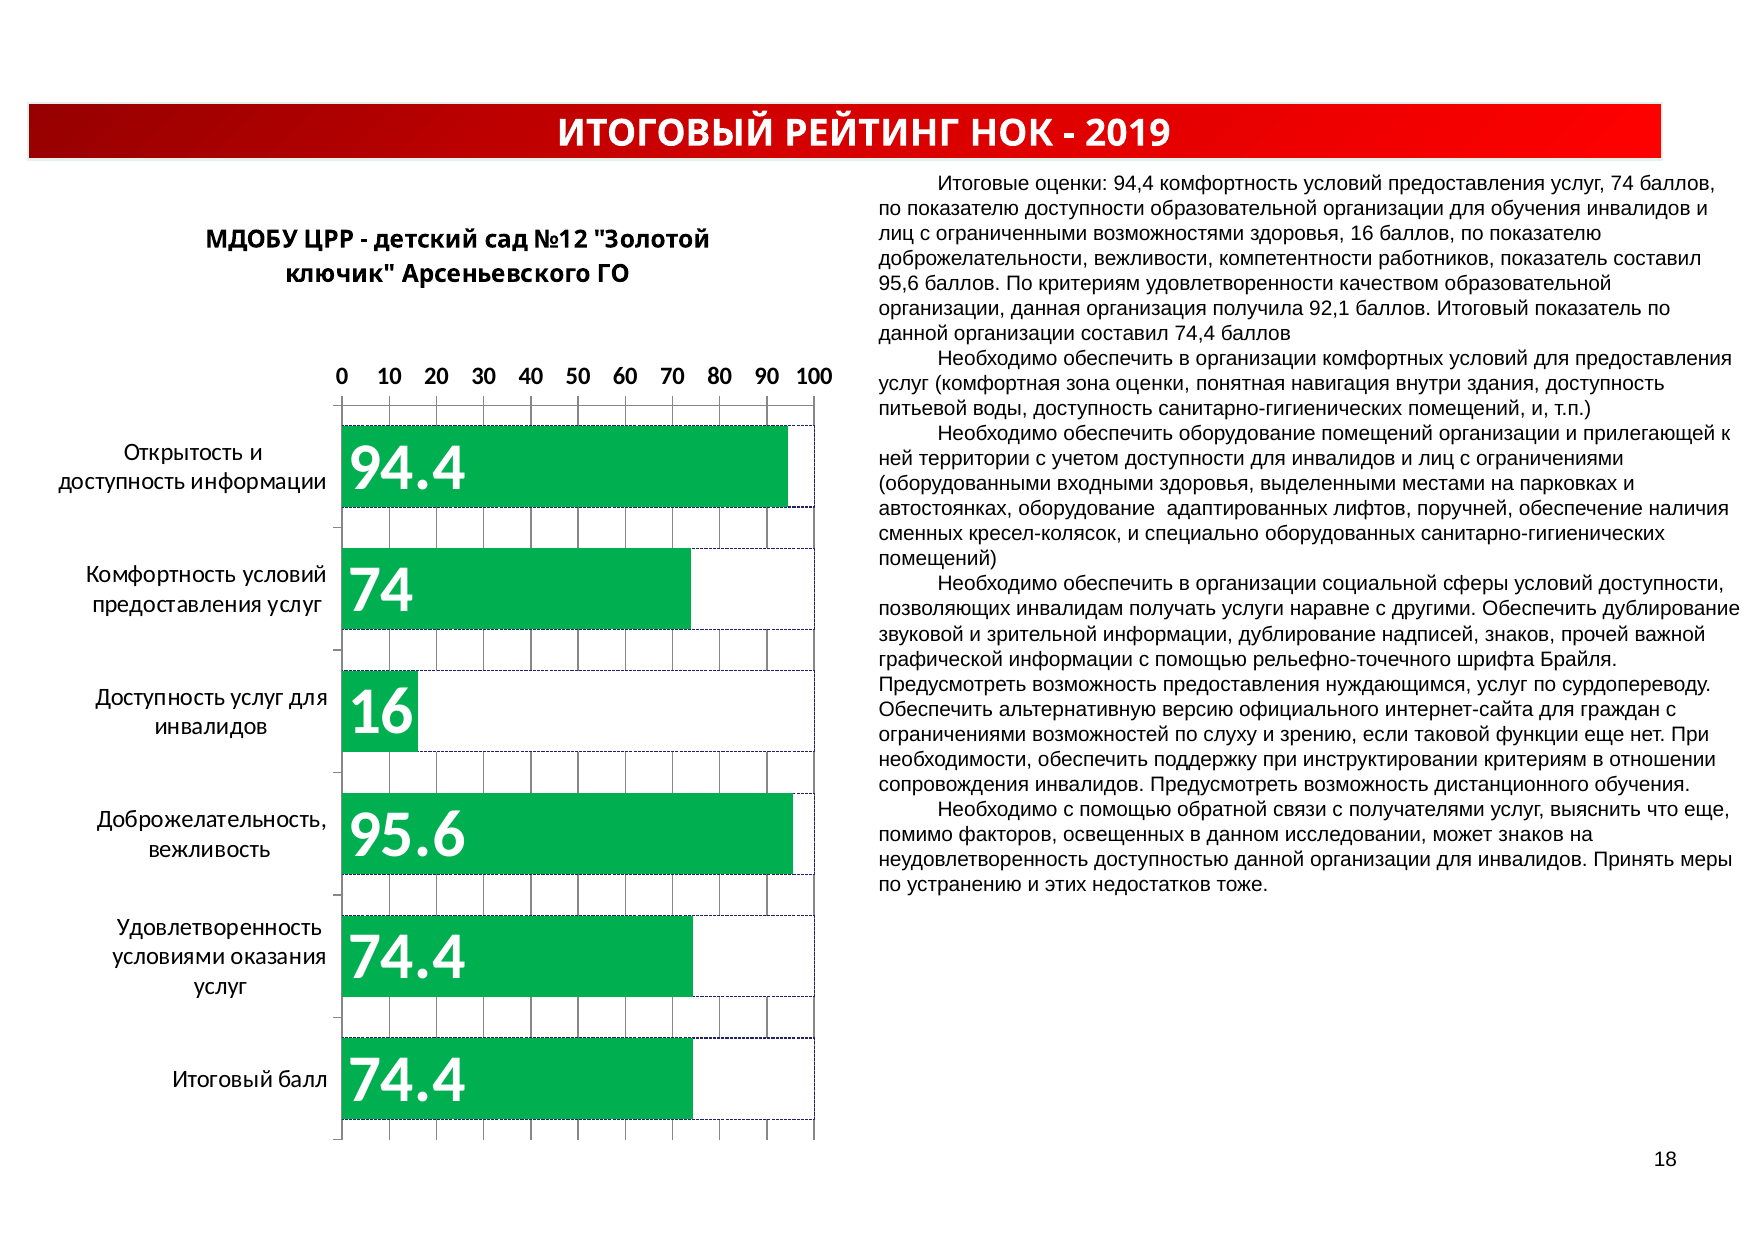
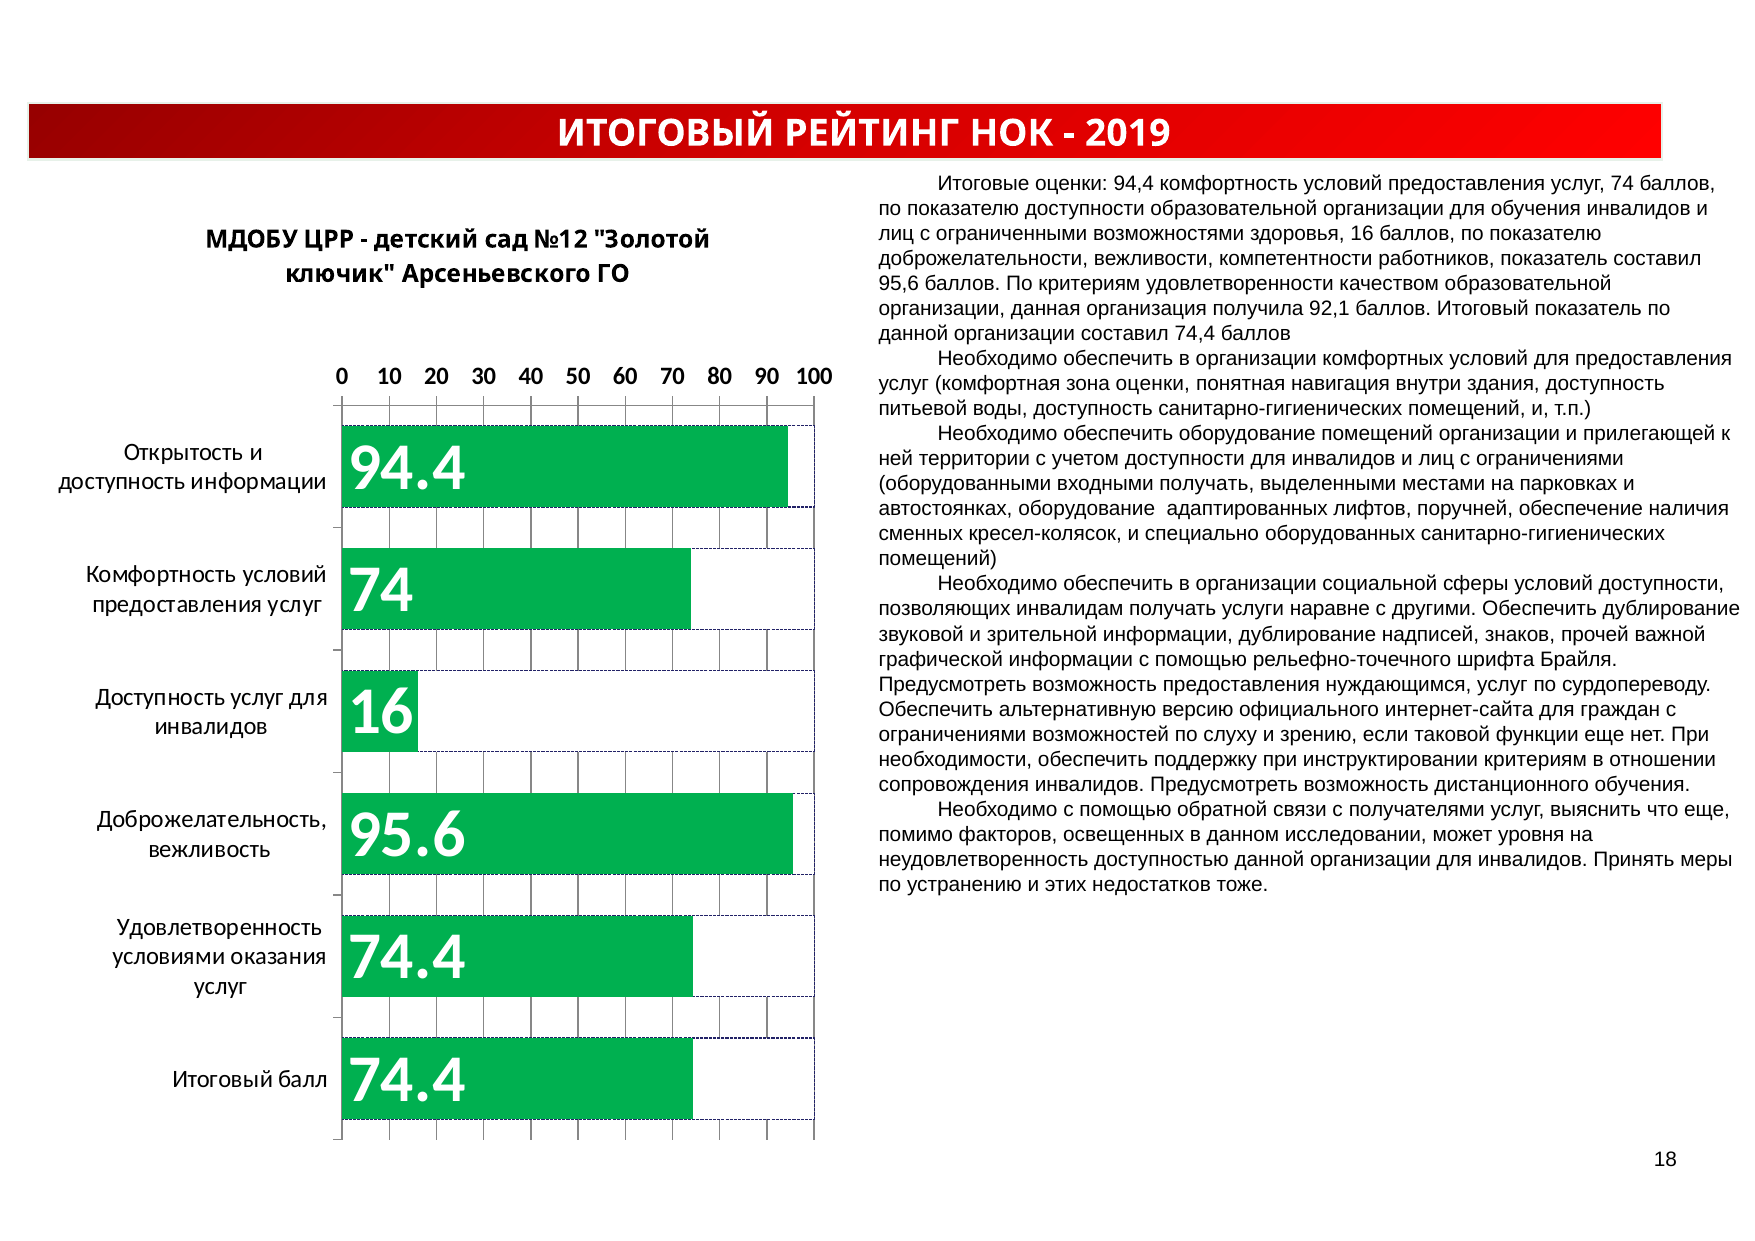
входными здоровья: здоровья -> получать
может знаков: знаков -> уровня
